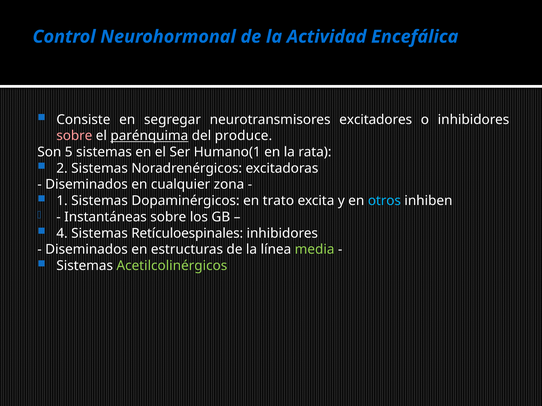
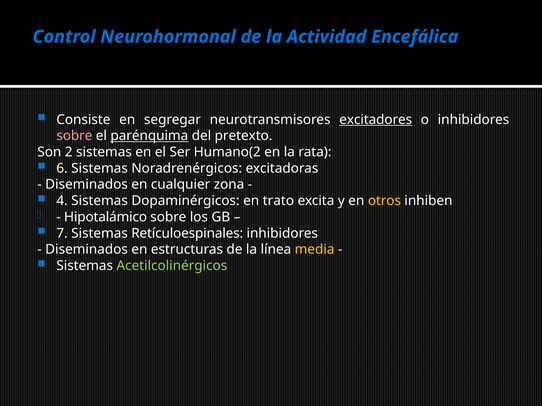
excitadores underline: none -> present
produce: produce -> pretexto
5: 5 -> 2
Humano(1: Humano(1 -> Humano(2
2: 2 -> 6
1: 1 -> 4
otros colour: light blue -> yellow
Instantáneas: Instantáneas -> Hipotalámico
4: 4 -> 7
media colour: light green -> yellow
